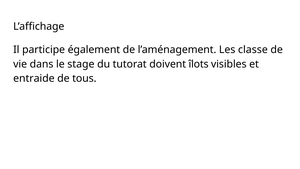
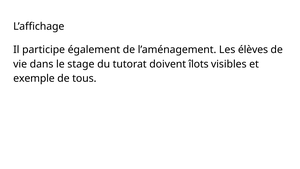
classe: classe -> élèves
entraide: entraide -> exemple
